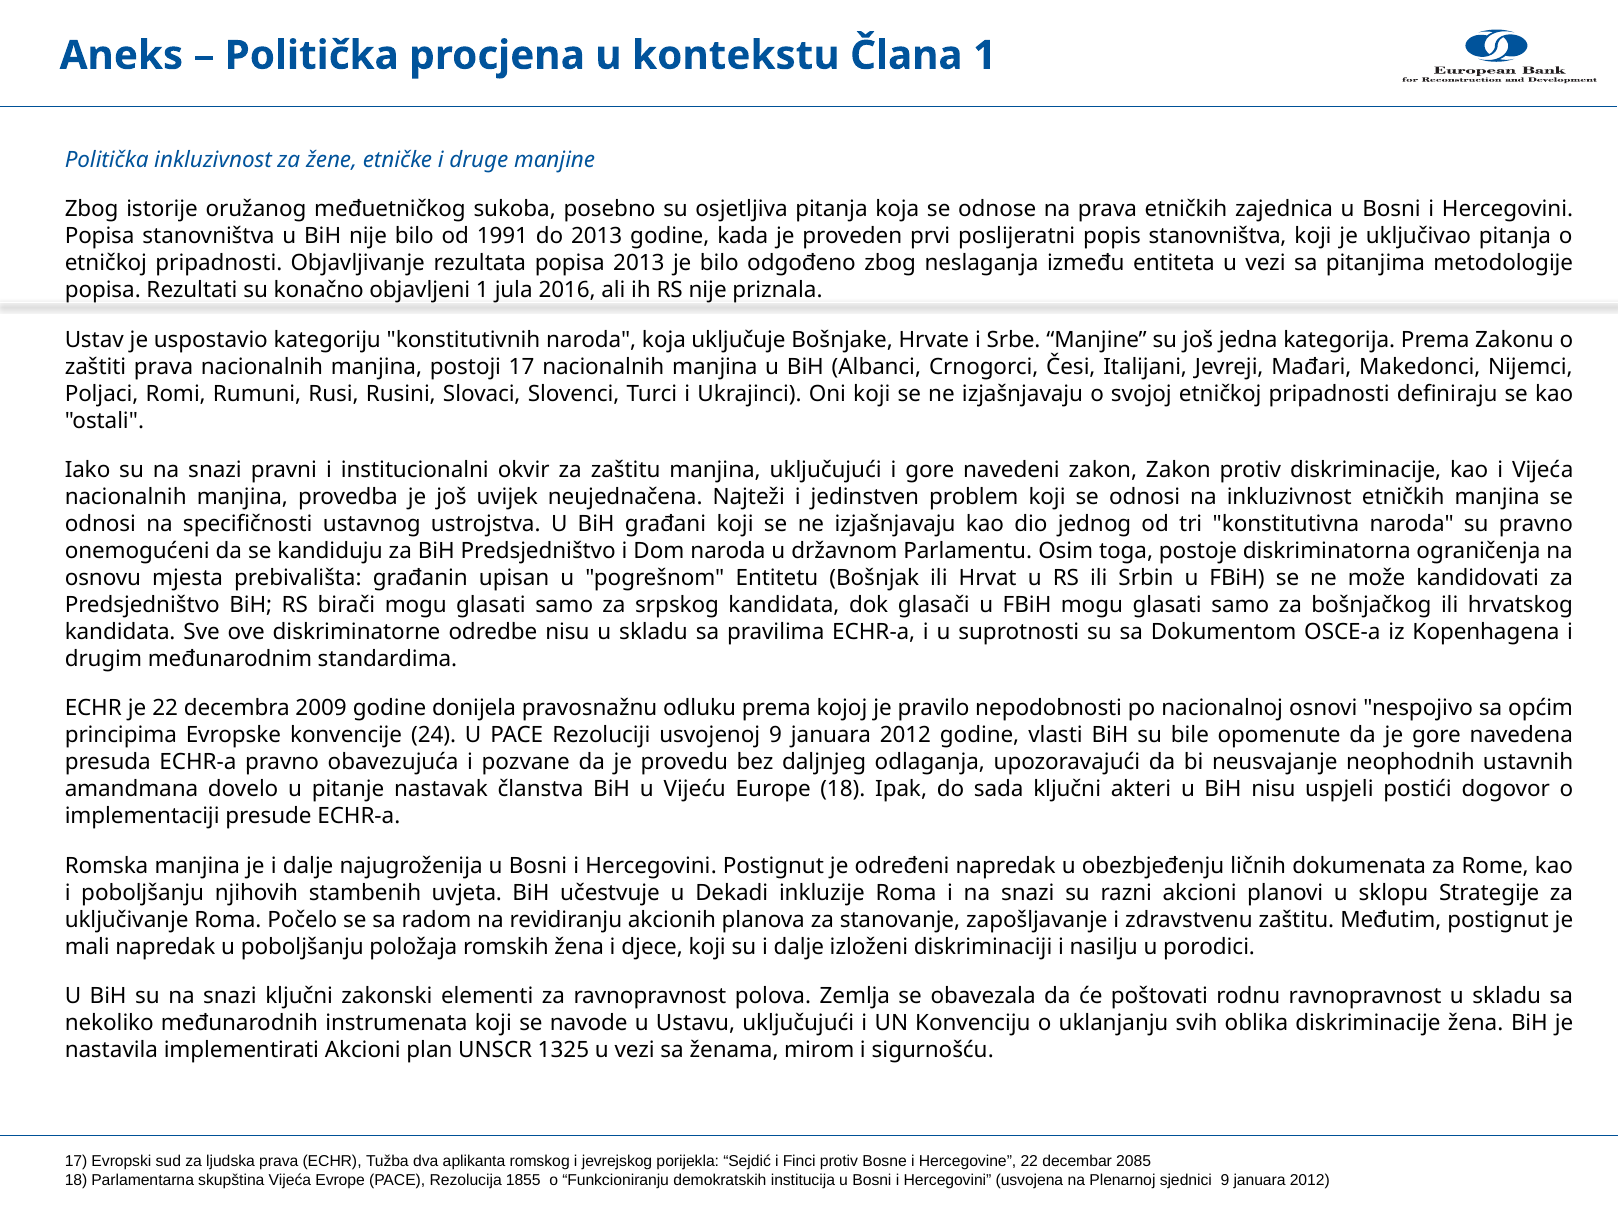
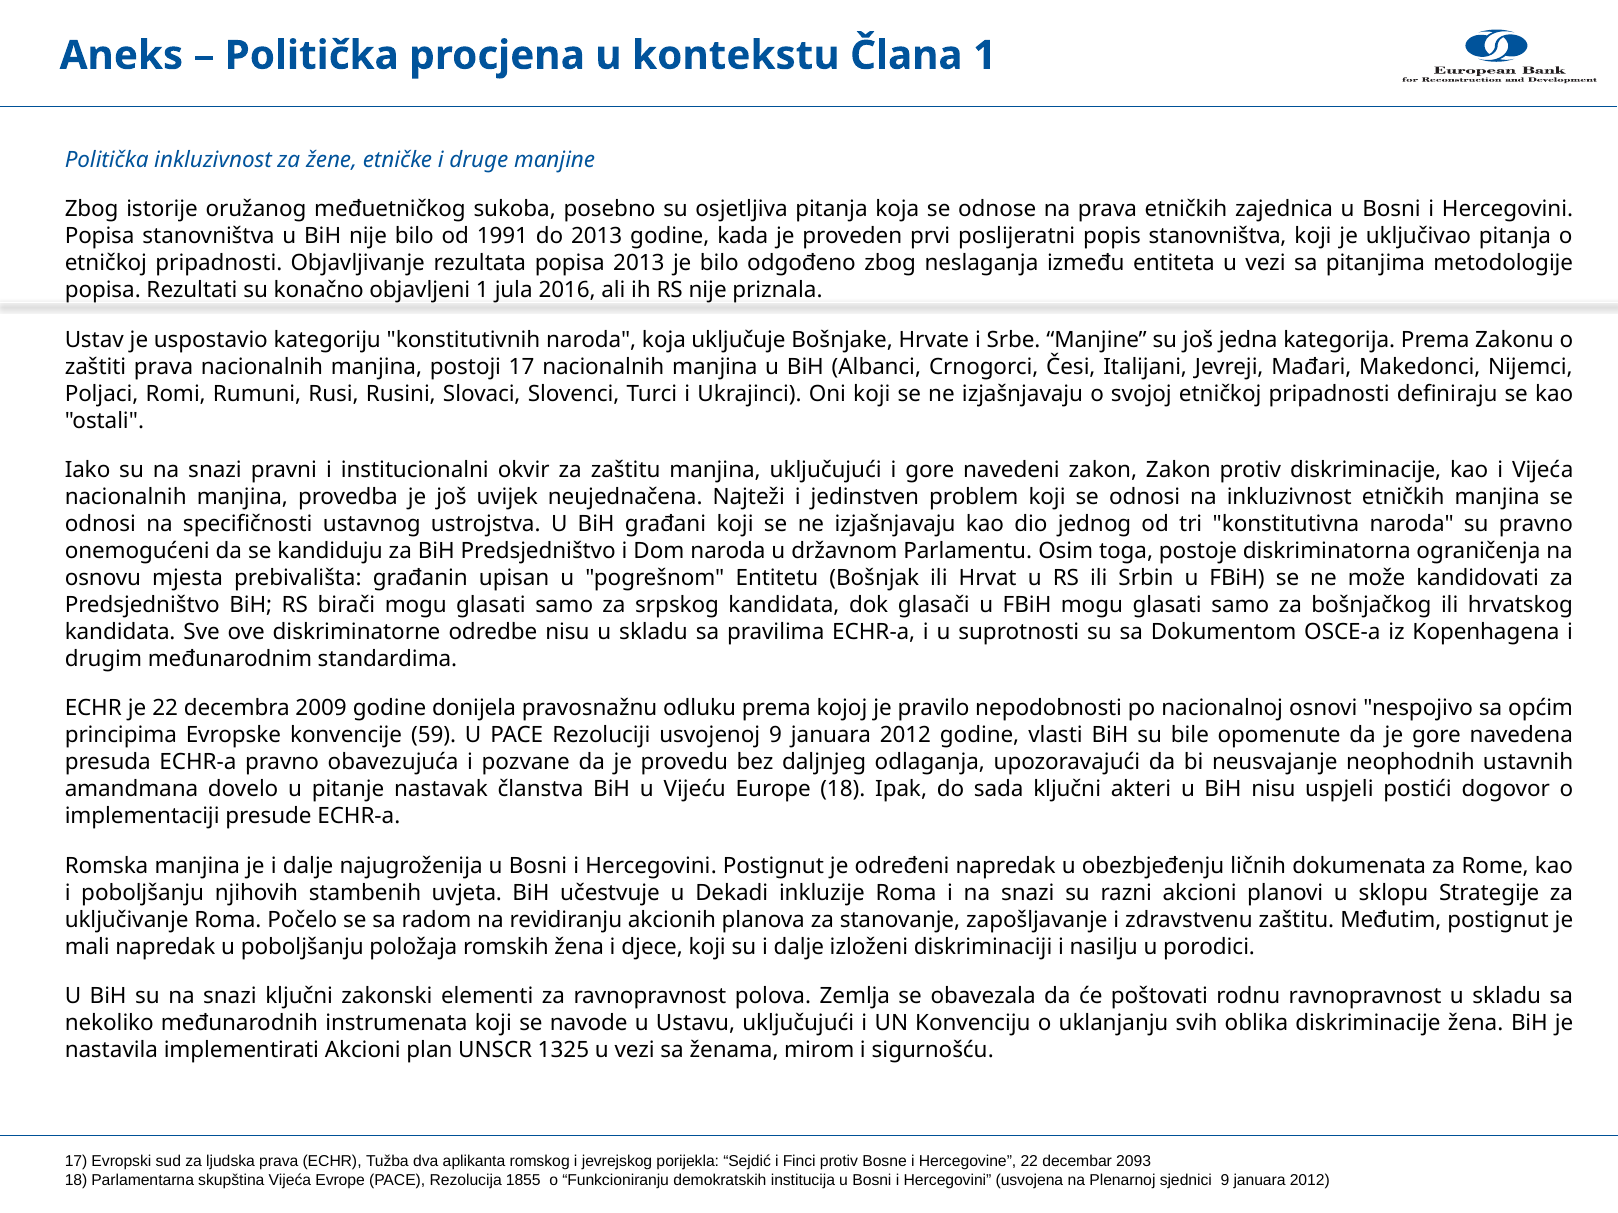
24: 24 -> 59
2085: 2085 -> 2093
